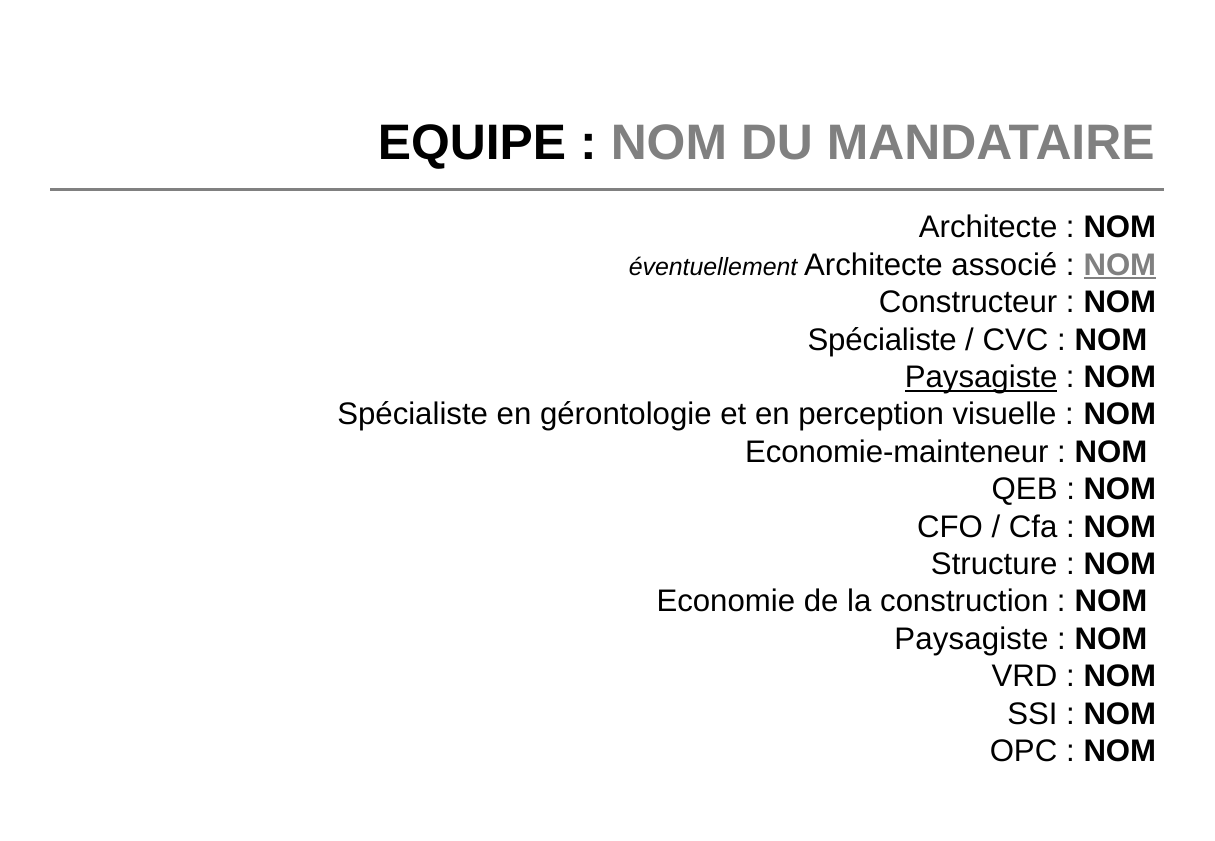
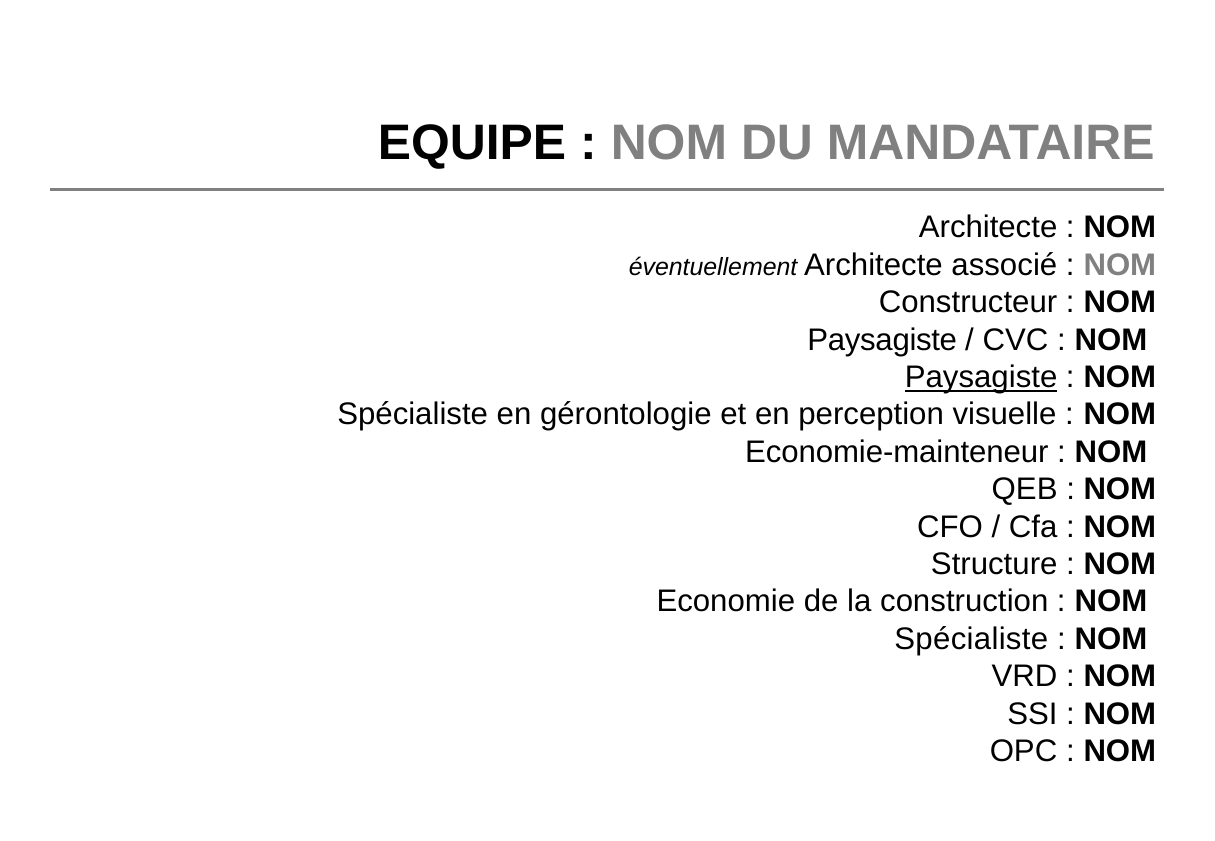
NOM at (1120, 265) underline: present -> none
Spécialiste at (882, 340): Spécialiste -> Paysagiste
Paysagiste at (971, 639): Paysagiste -> Spécialiste
